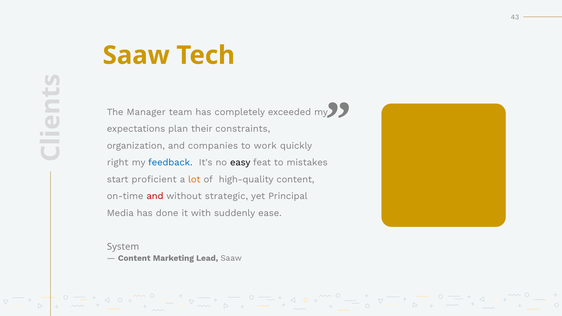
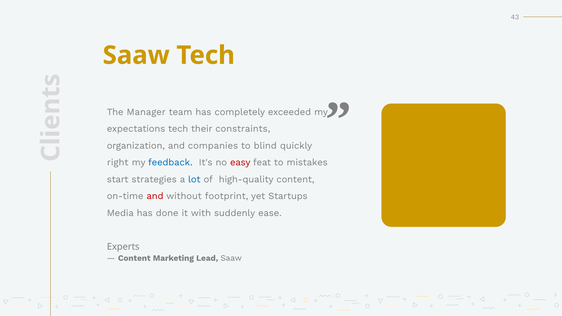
expectations plan: plan -> tech
work: work -> blind
easy colour: black -> red
proficient: proficient -> strategies
lot colour: orange -> blue
strategic: strategic -> footprint
Principal: Principal -> Startups
System: System -> Experts
